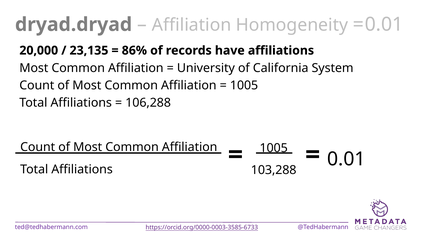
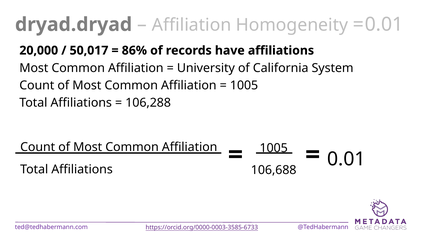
23,135: 23,135 -> 50,017
103,288: 103,288 -> 106,688
